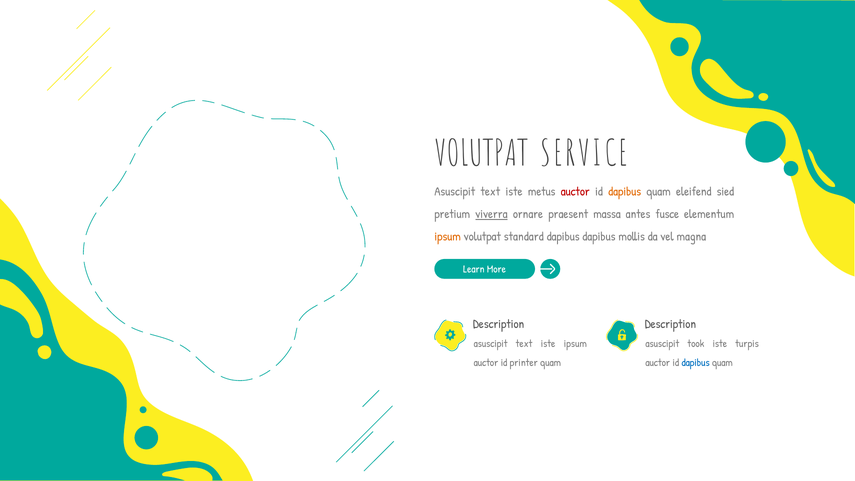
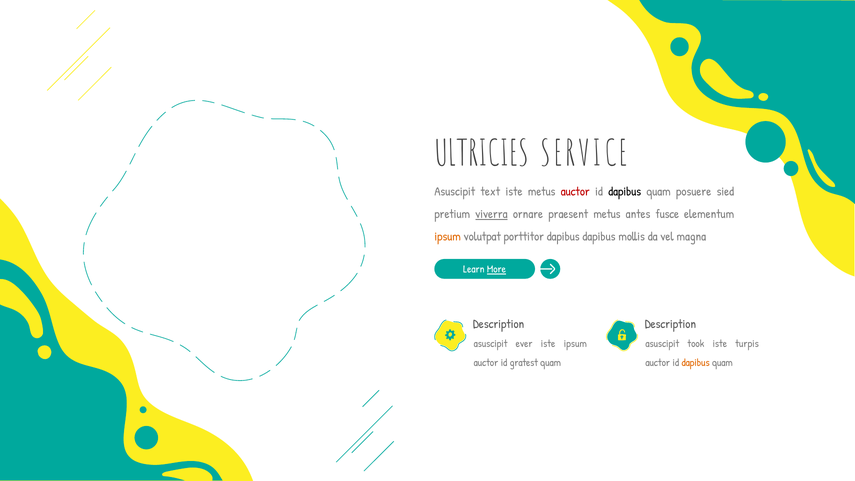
VOLUTPAT at (482, 154): VOLUTPAT -> ULTRICIES
dapibus at (625, 192) colour: orange -> black
eleifend: eleifend -> posuere
praesent massa: massa -> metus
standard: standard -> porttitor
More underline: none -> present
text at (524, 344): text -> ever
printer: printer -> gratest
dapibus at (696, 363) colour: blue -> orange
